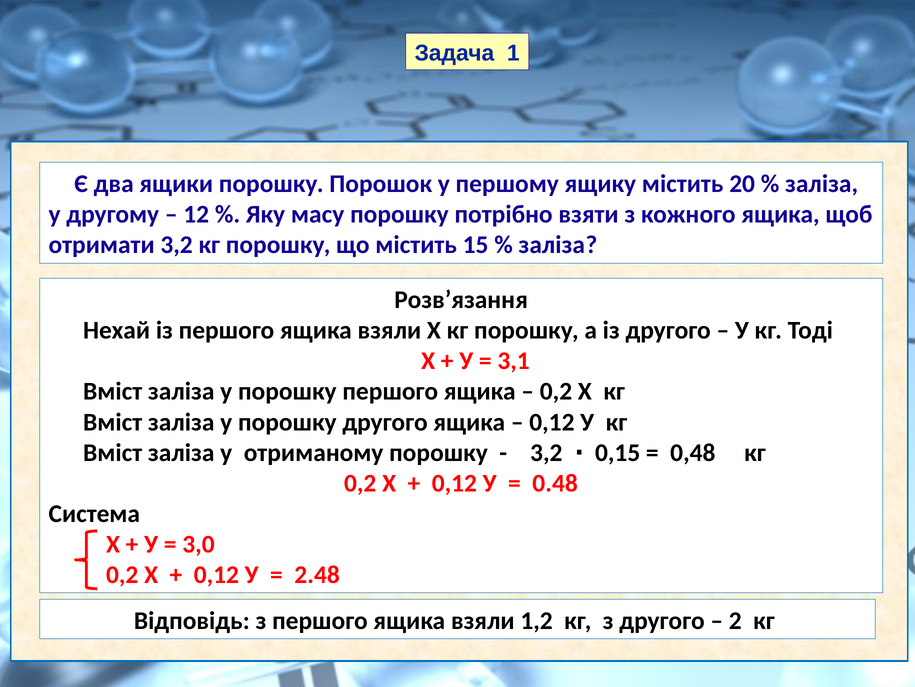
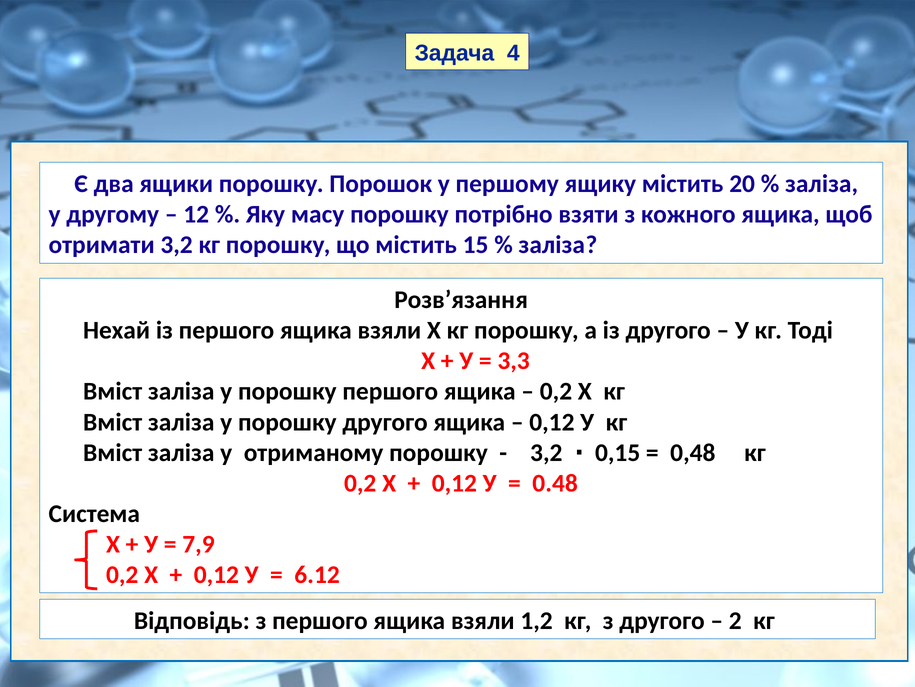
1: 1 -> 4
3,1: 3,1 -> 3,3
3,0: 3,0 -> 7,9
2.48: 2.48 -> 6.12
